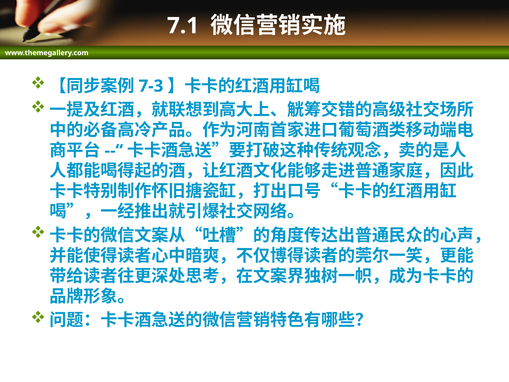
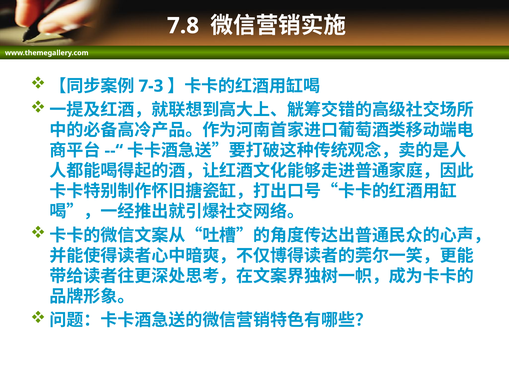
7.1: 7.1 -> 7.8
